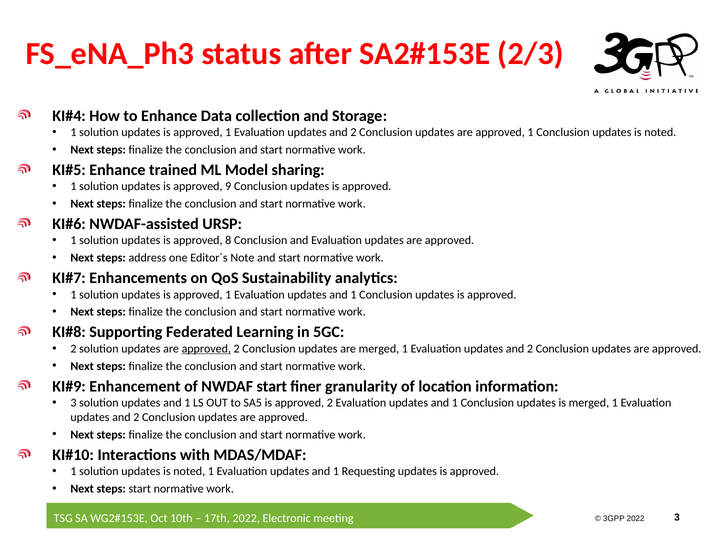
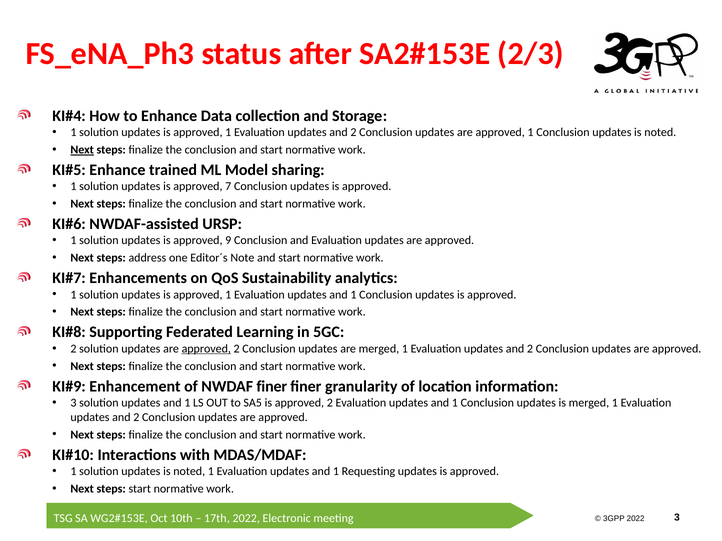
Next at (82, 150) underline: none -> present
9: 9 -> 7
8: 8 -> 9
NWDAF start: start -> finer
